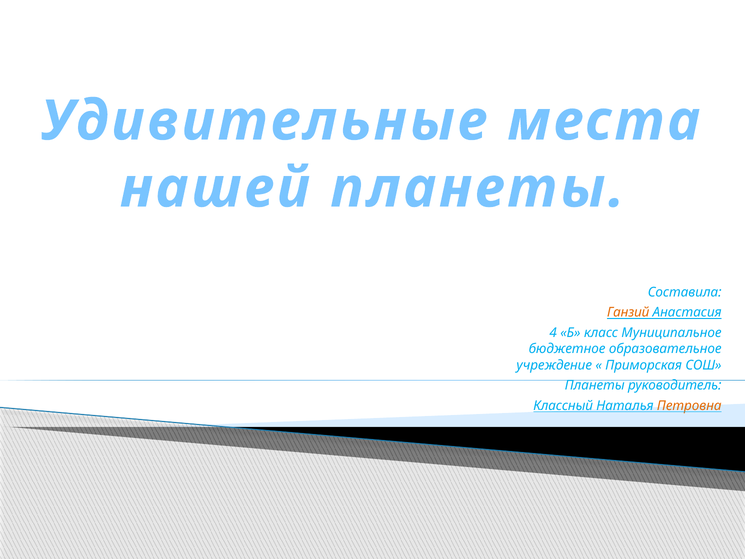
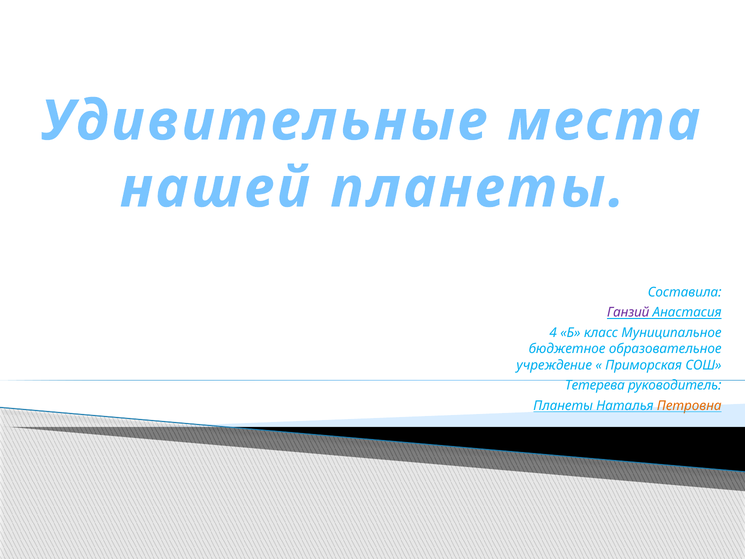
Ганзий colour: orange -> purple
Планеты at (595, 385): Планеты -> Тетерева
Классный at (563, 406): Классный -> Планеты
